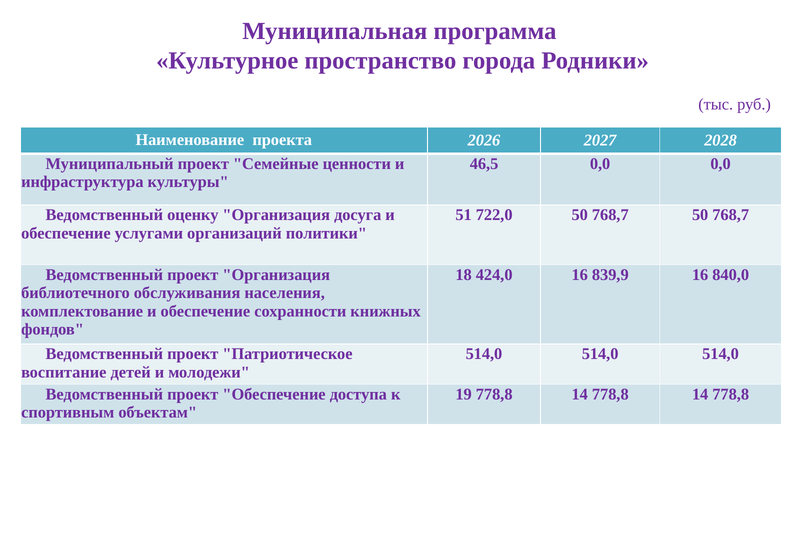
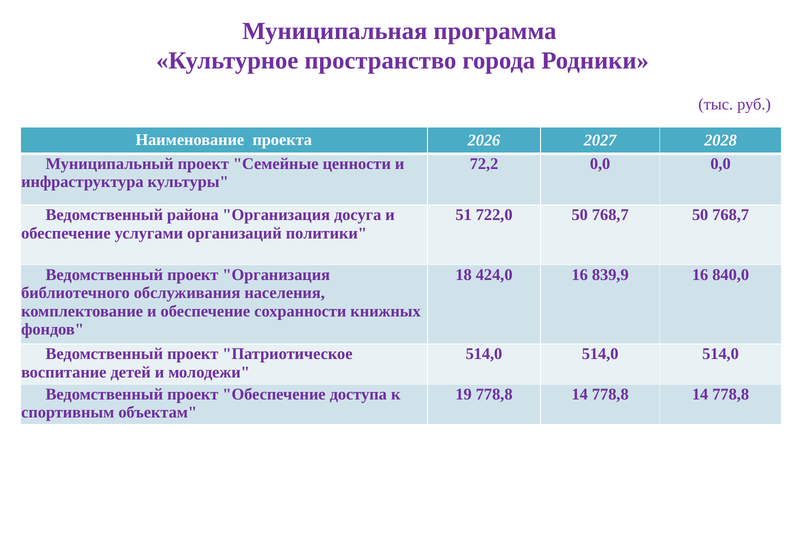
46,5: 46,5 -> 72,2
оценку: оценку -> района
